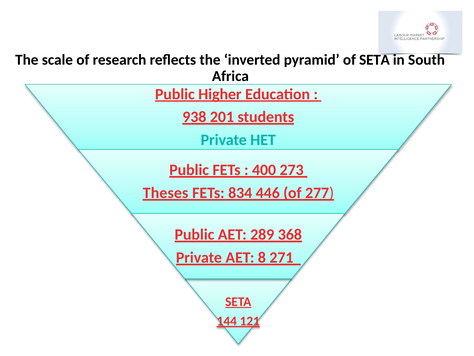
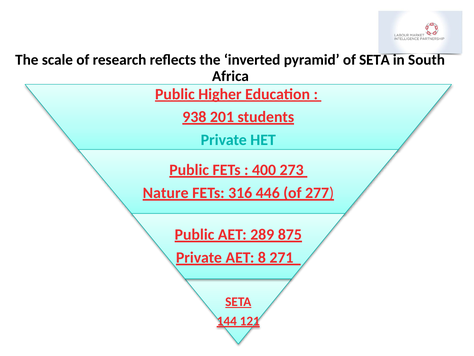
Theses: Theses -> Nature
834: 834 -> 316
368: 368 -> 875
